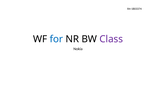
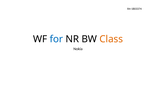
Class colour: purple -> orange
